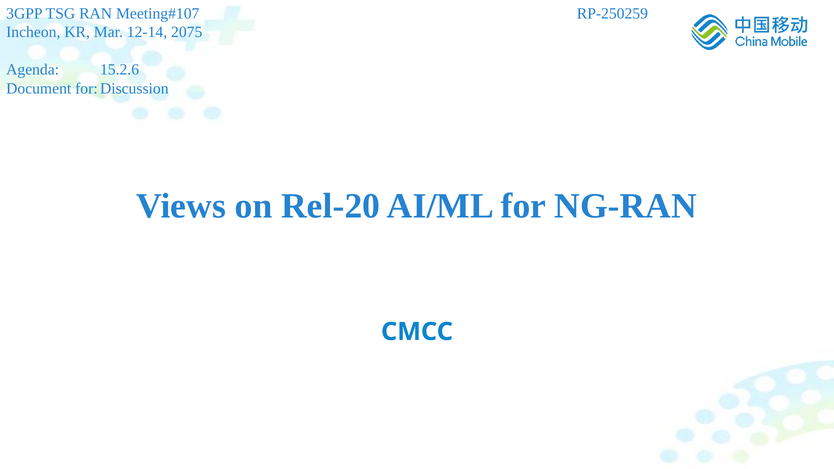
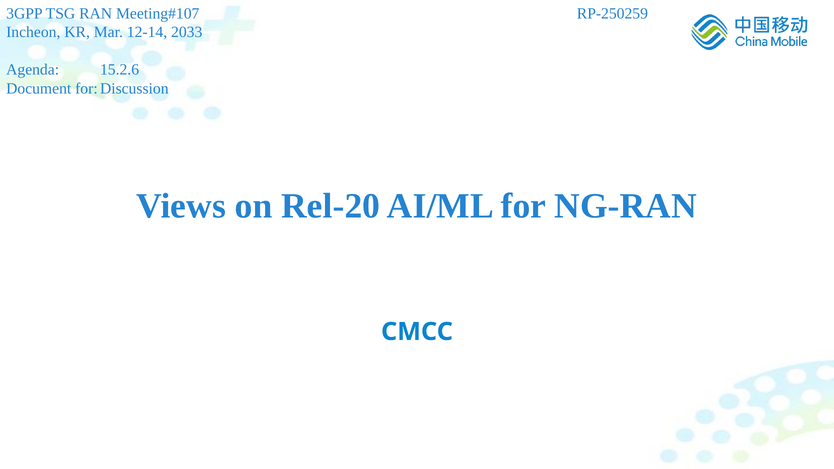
2075: 2075 -> 2033
